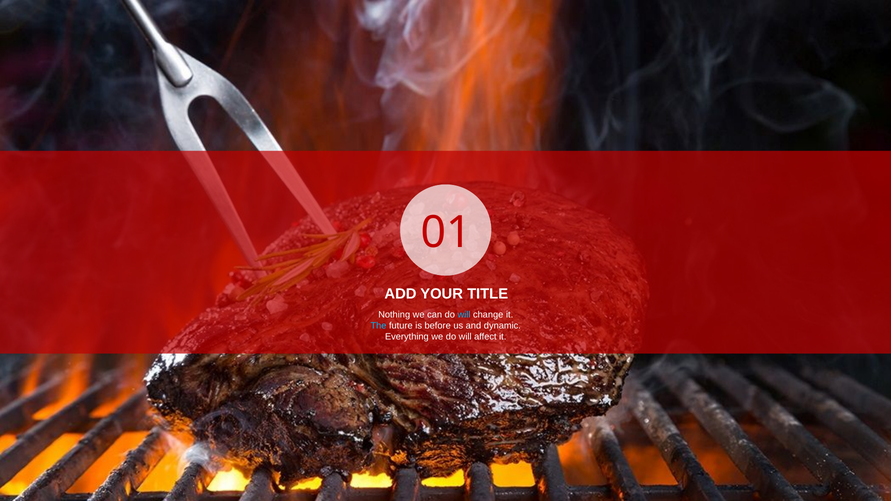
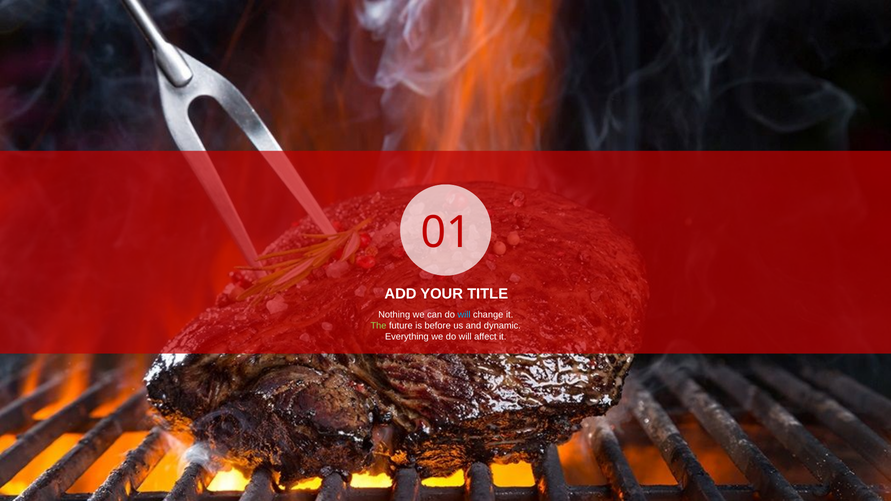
The colour: light blue -> light green
